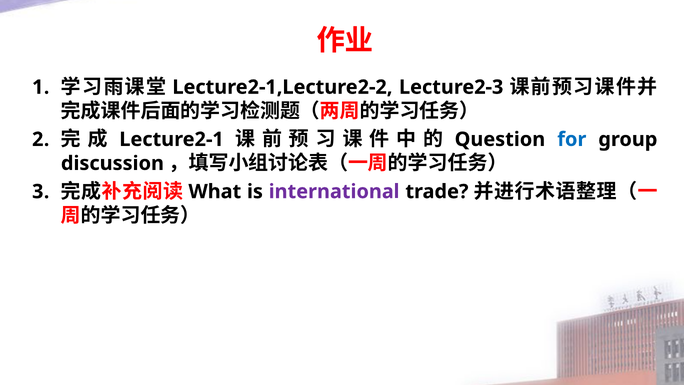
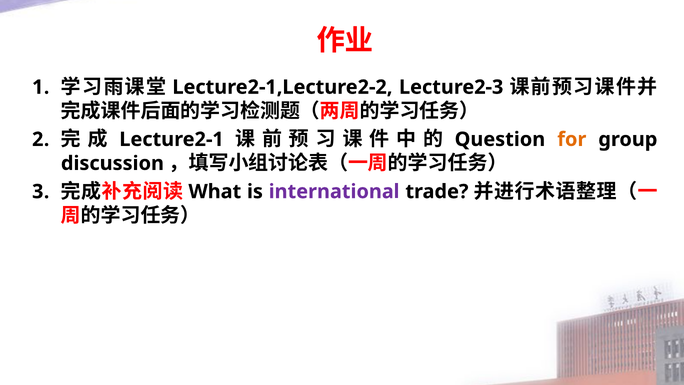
for colour: blue -> orange
